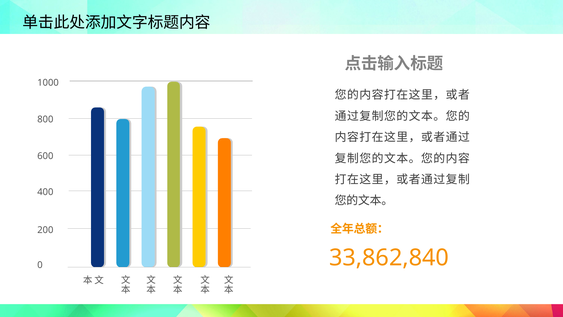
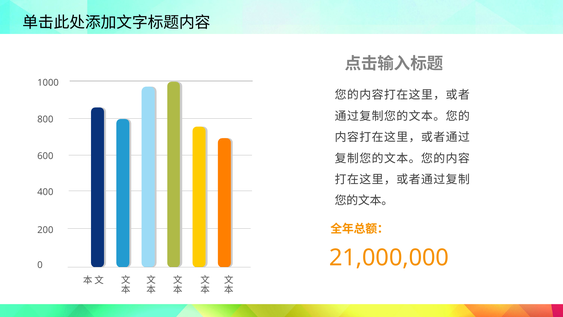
33,862,840: 33,862,840 -> 21,000,000
